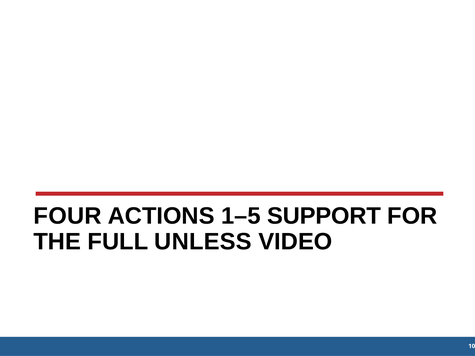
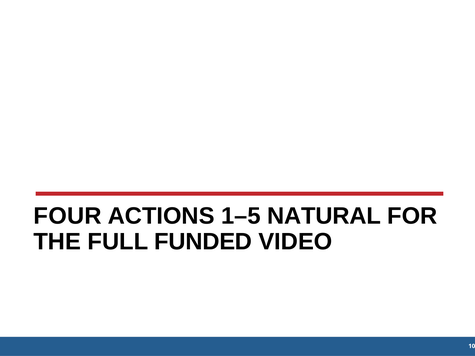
SUPPORT: SUPPORT -> NATURAL
UNLESS: UNLESS -> FUNDED
